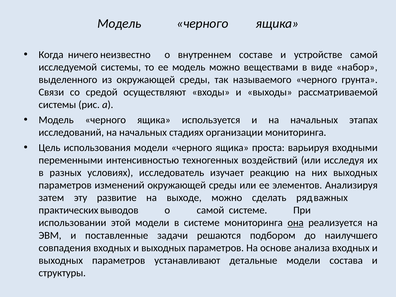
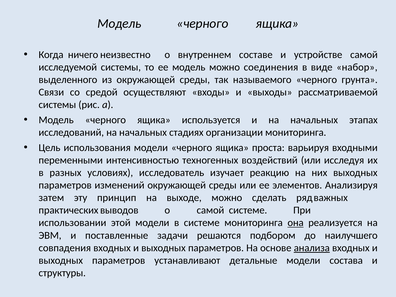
веществами: веществами -> соединения
развитие: развитие -> принцип
анализа underline: none -> present
